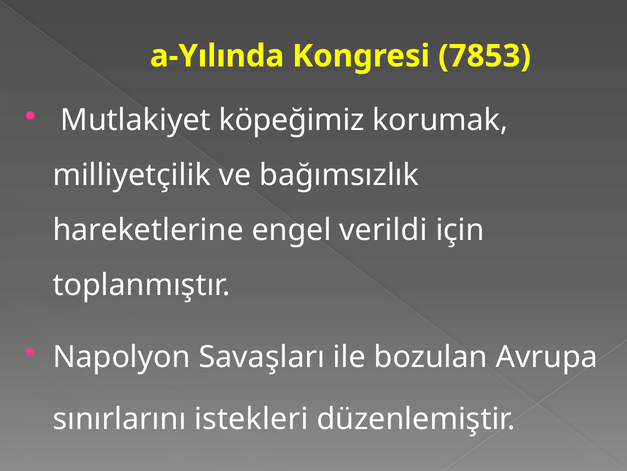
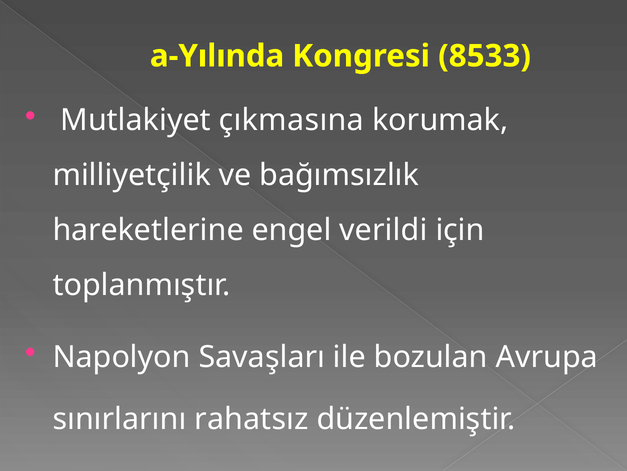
7853: 7853 -> 8533
köpeğimiz: köpeğimiz -> çıkmasına
istekleri: istekleri -> rahatsız
